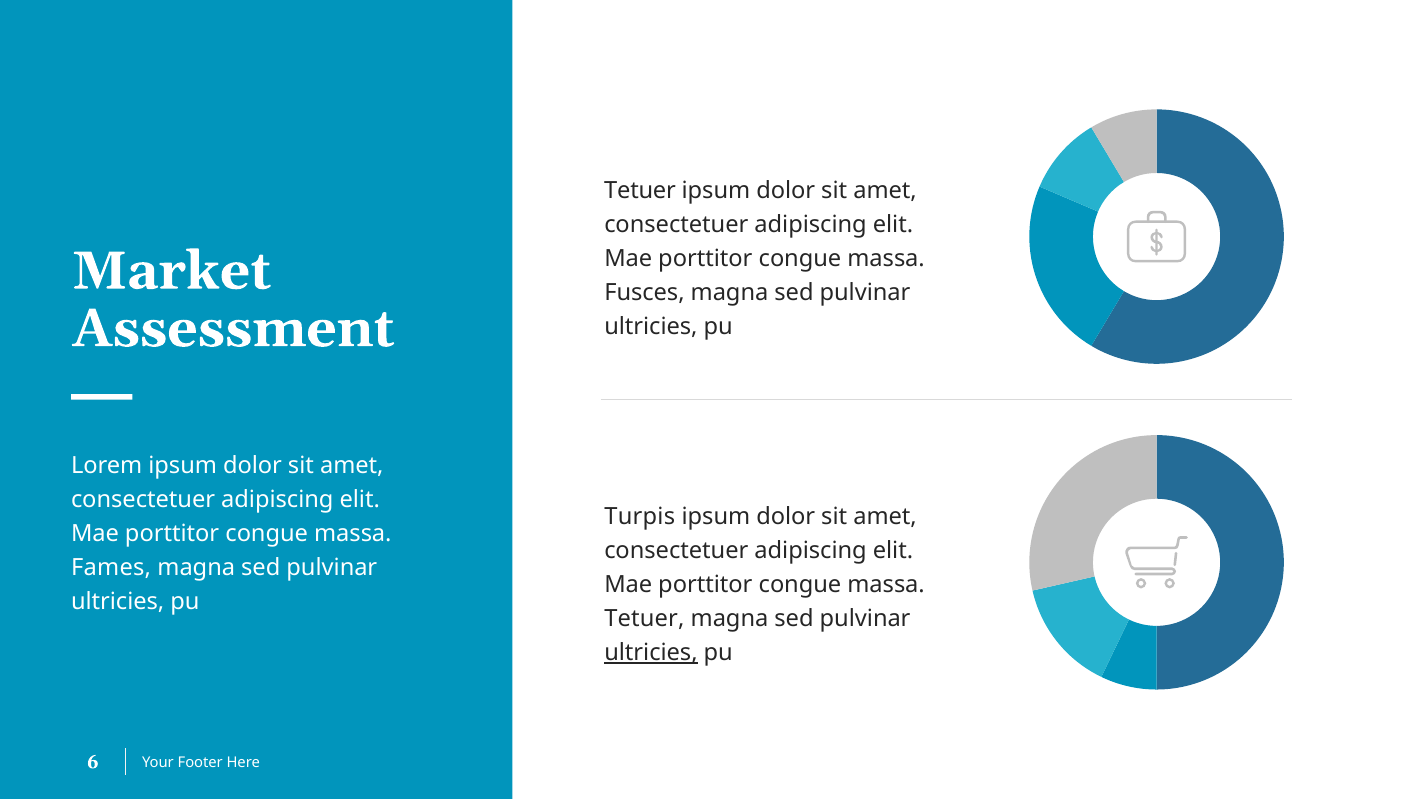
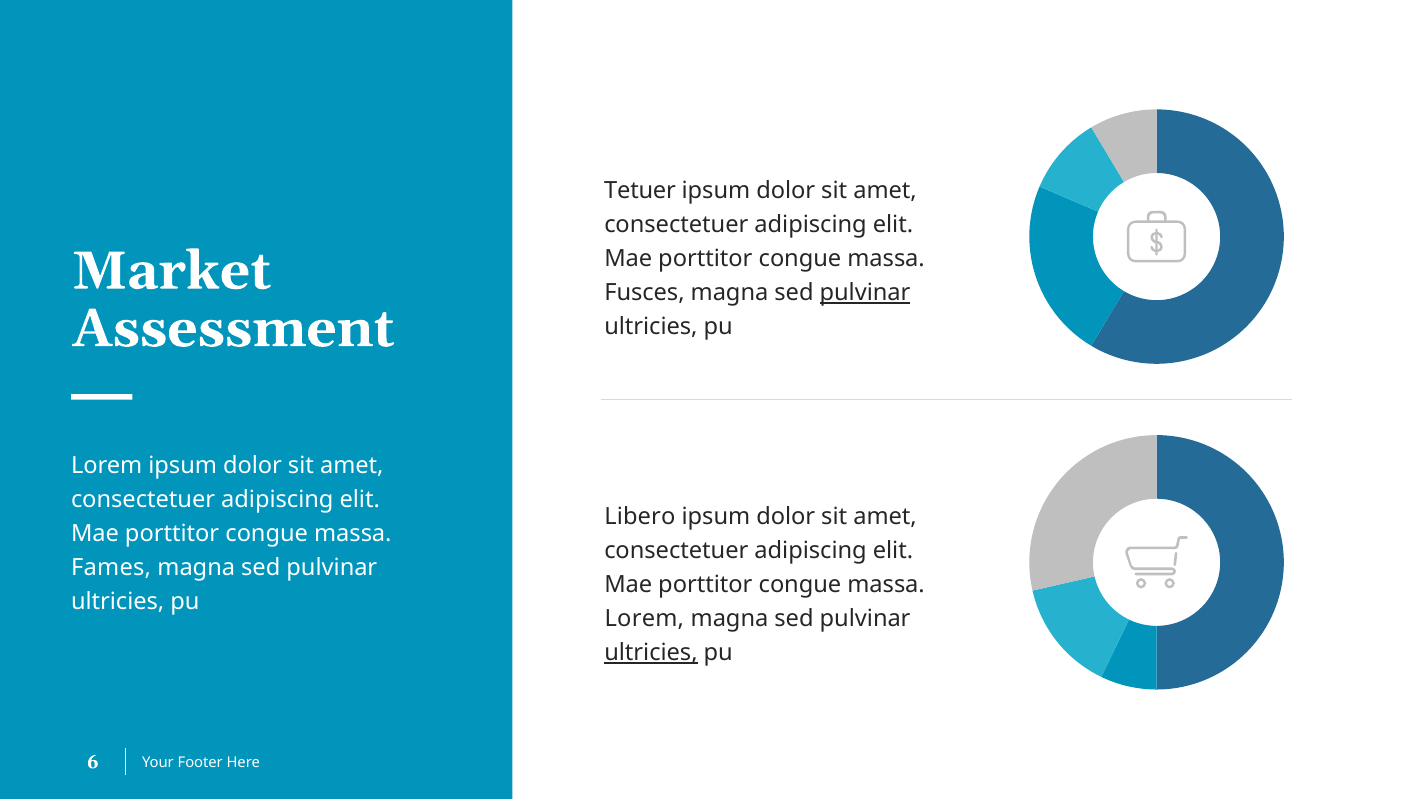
pulvinar at (865, 293) underline: none -> present
Turpis: Turpis -> Libero
Tetuer at (644, 619): Tetuer -> Lorem
